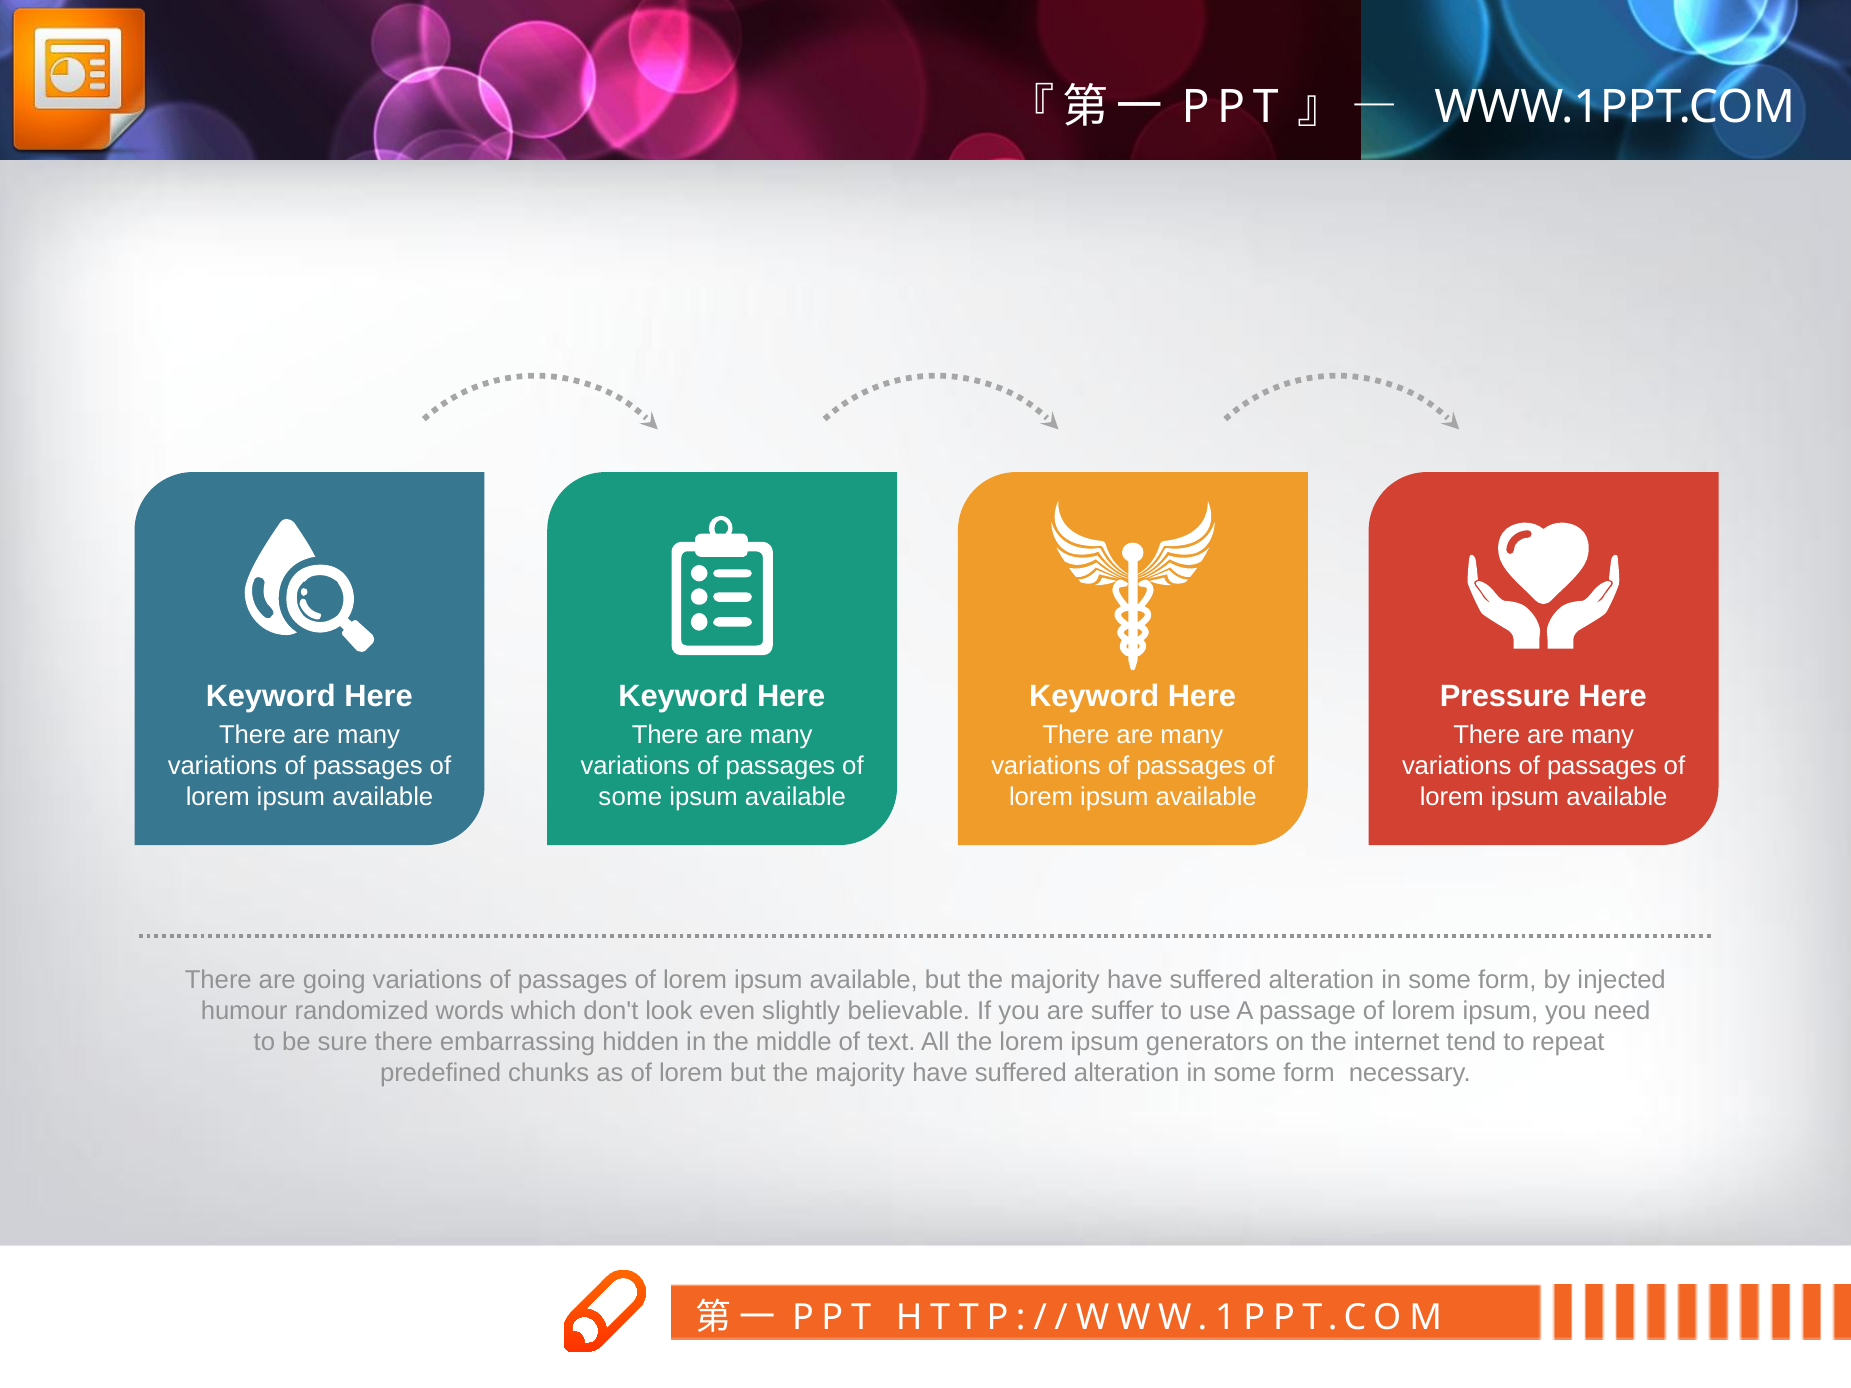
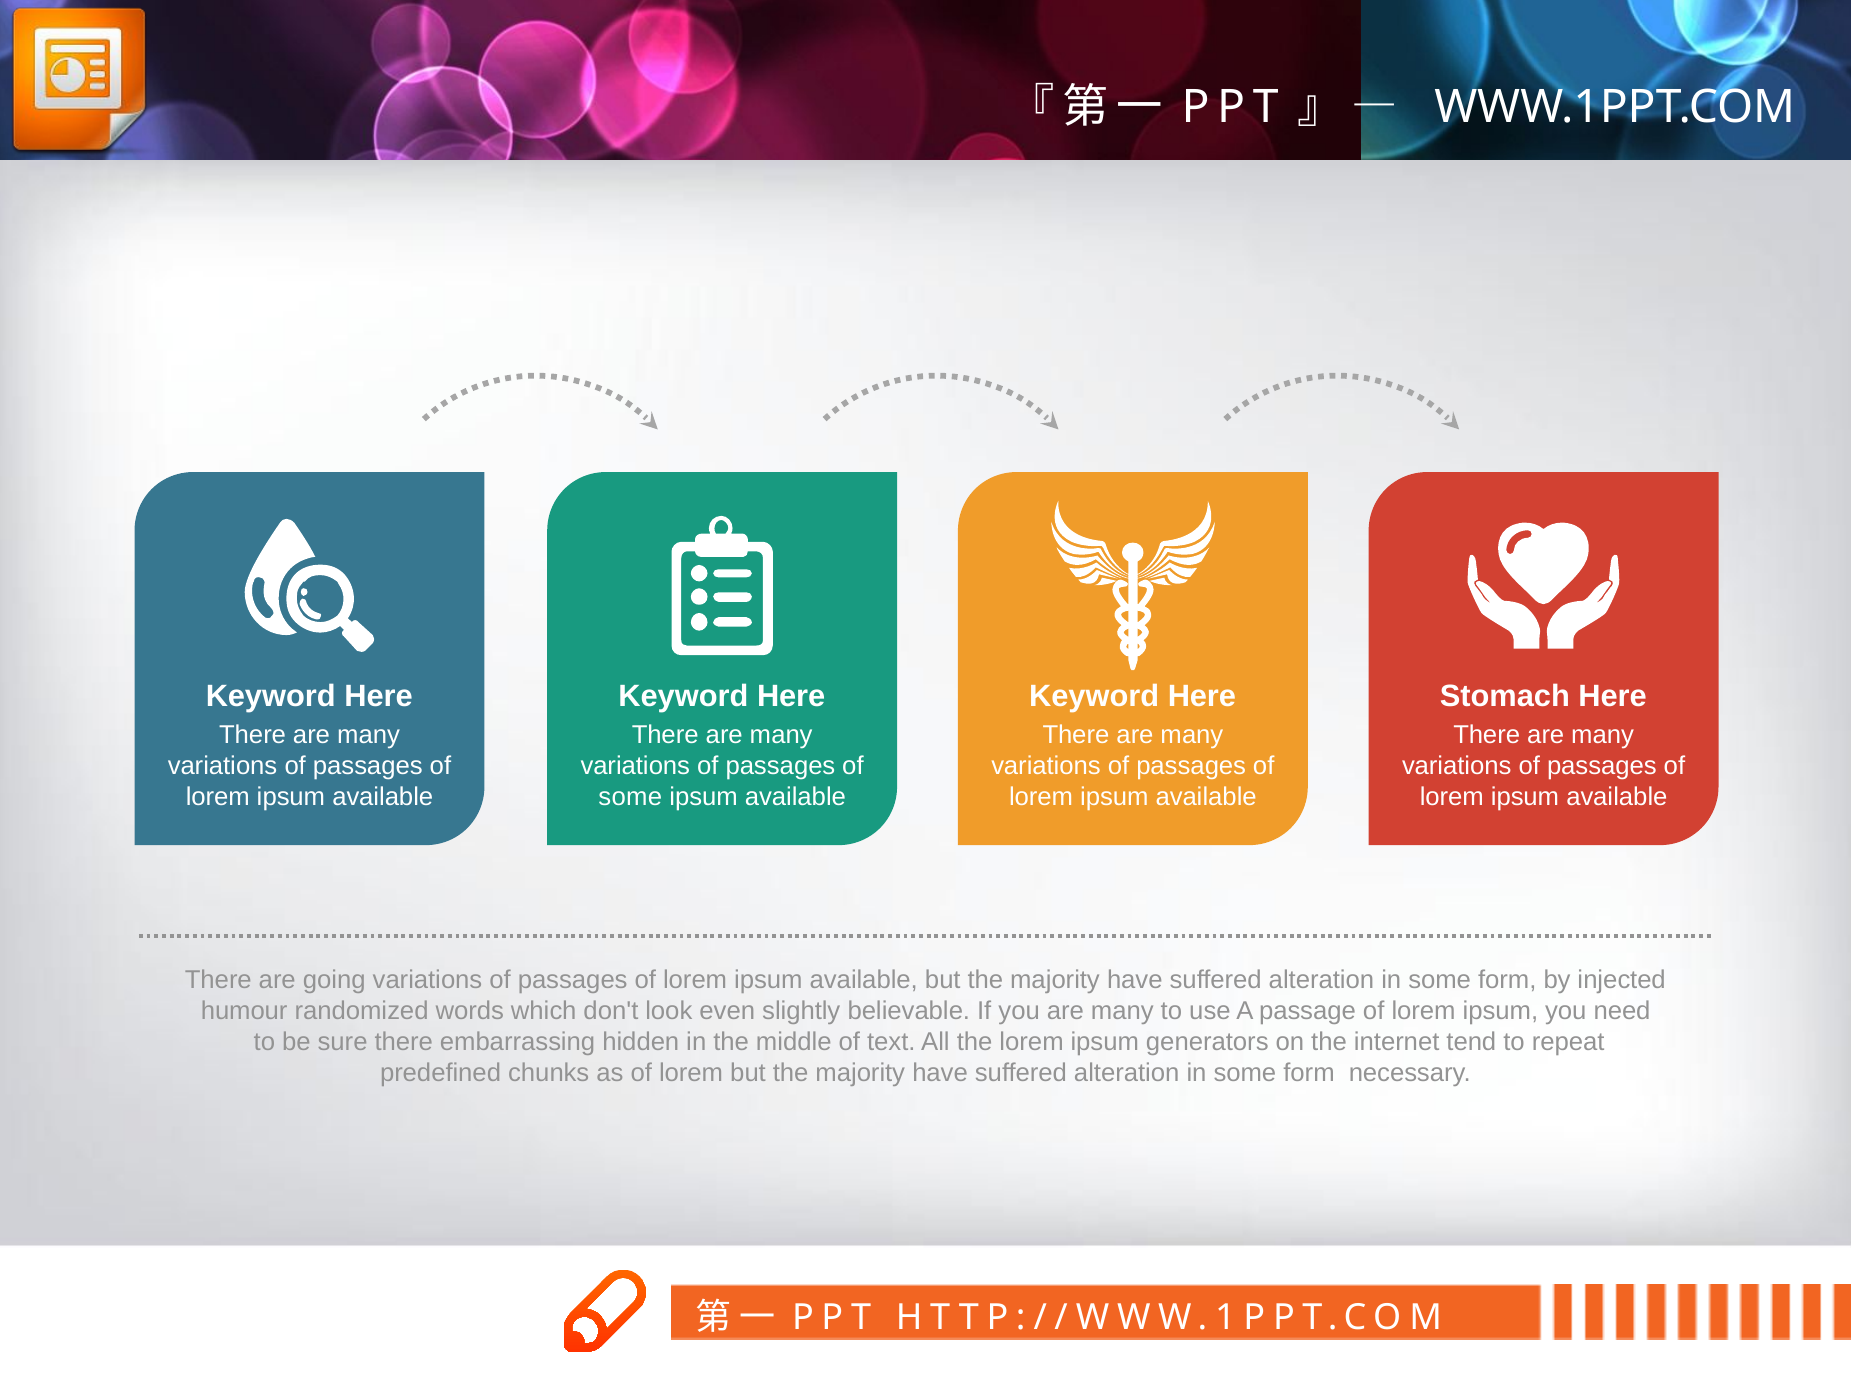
Pressure: Pressure -> Stomach
you are suffer: suffer -> many
